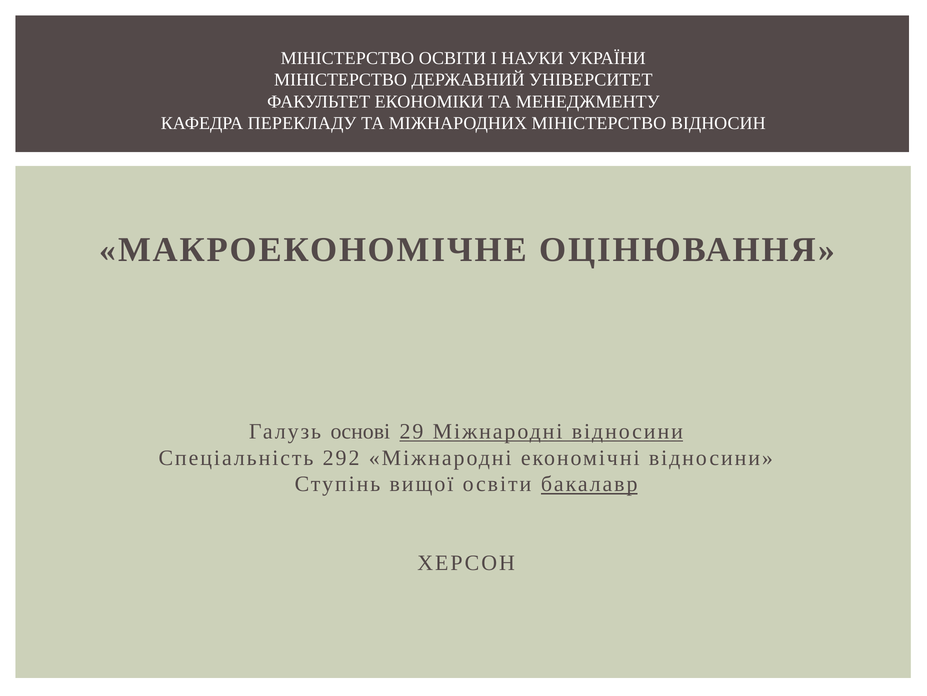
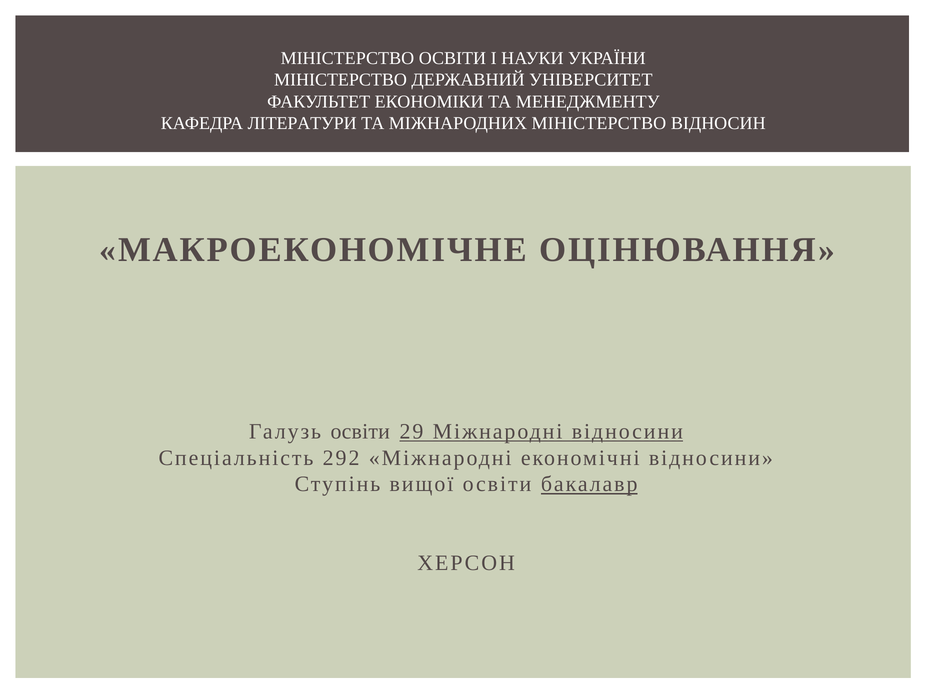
ПЕРЕКЛАДУ: ПЕРЕКЛАДУ -> ЛІТЕРАТУРИ
Галузь основі: основі -> освіти
